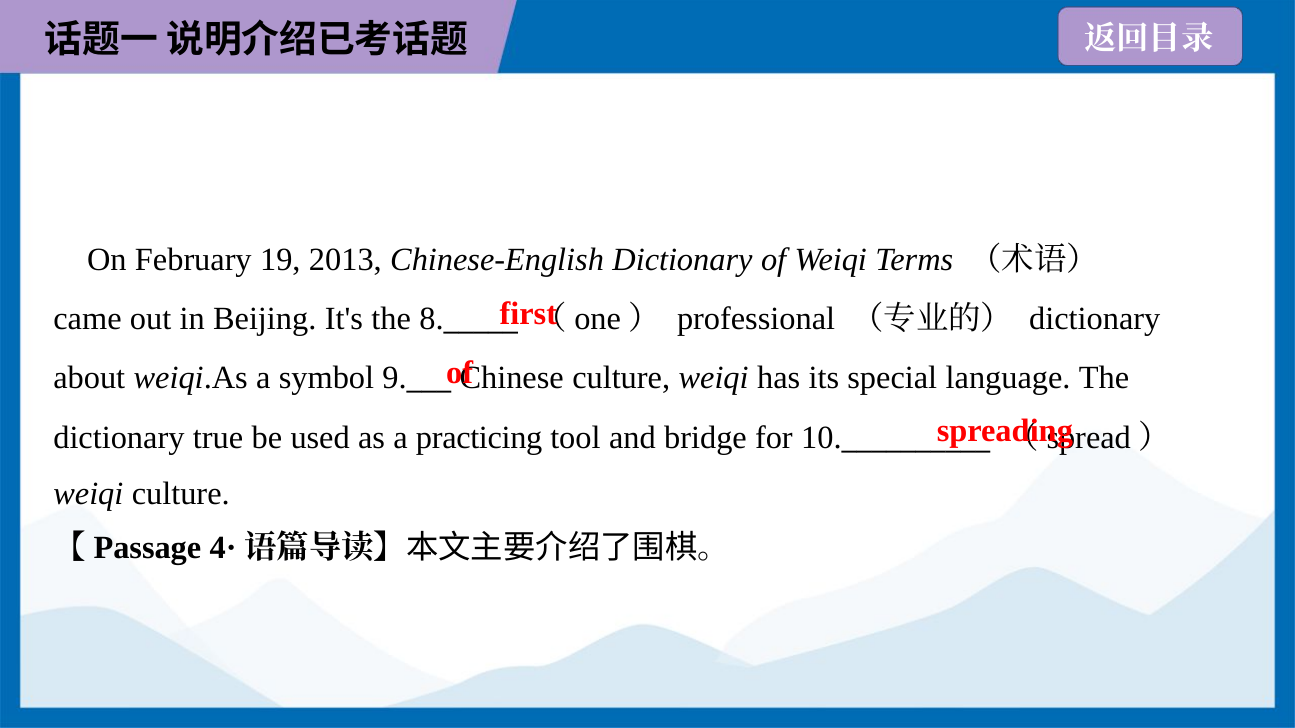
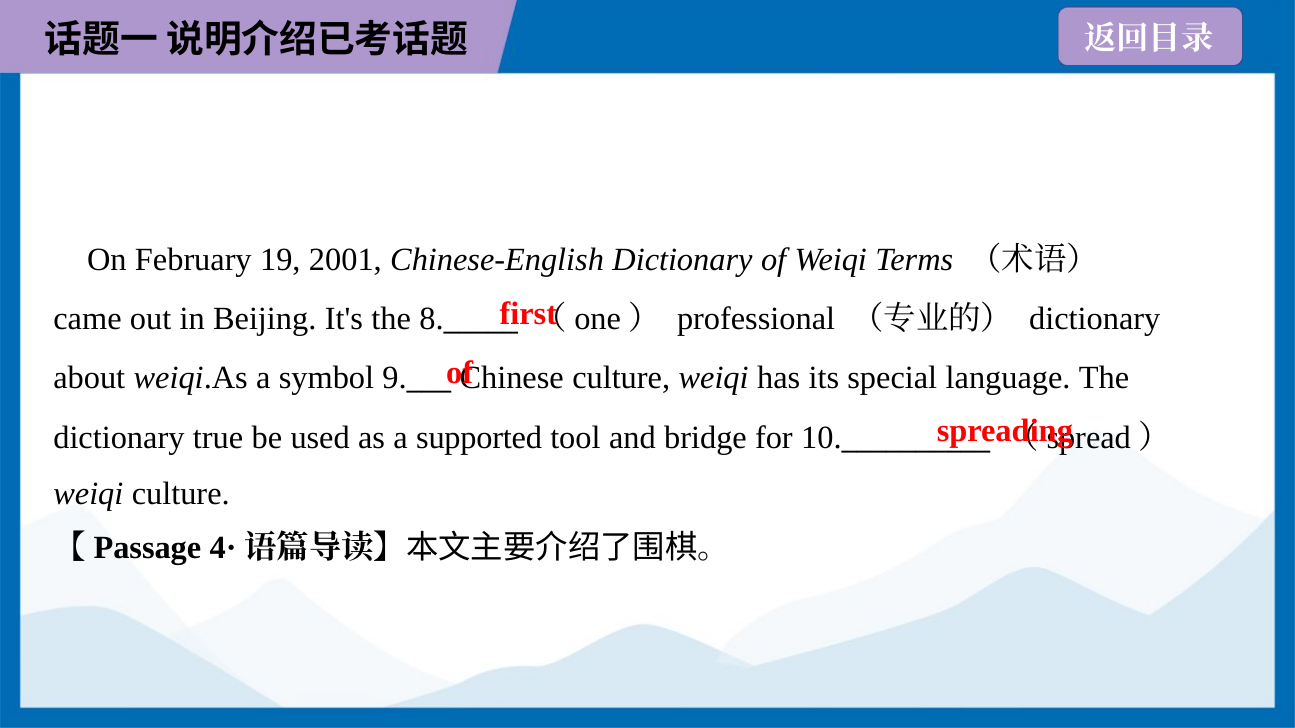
2013: 2013 -> 2001
practicing: practicing -> supported
